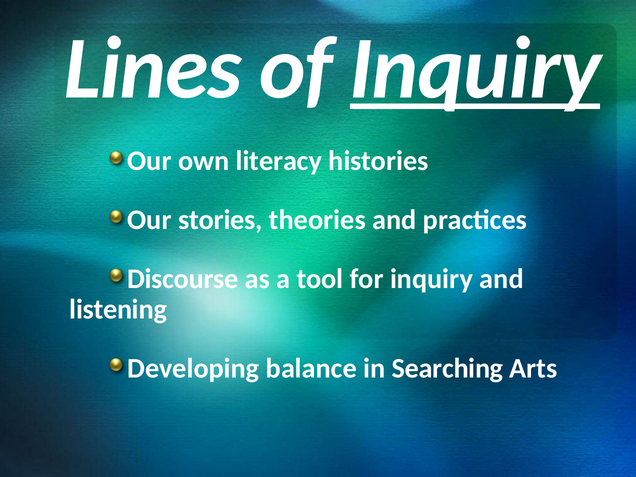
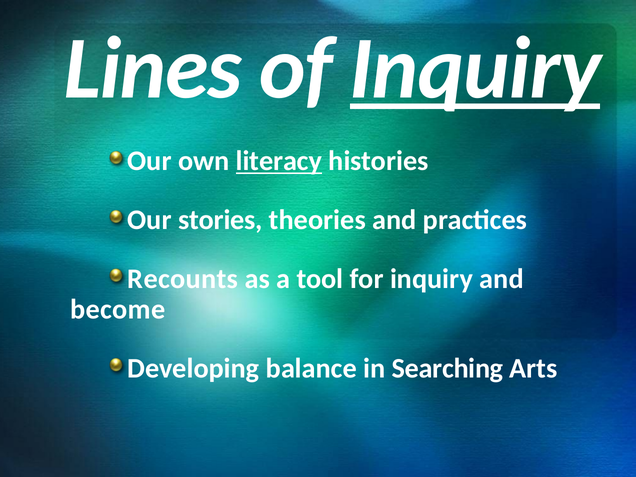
literacy underline: none -> present
Discourse: Discourse -> Recounts
listening: listening -> become
